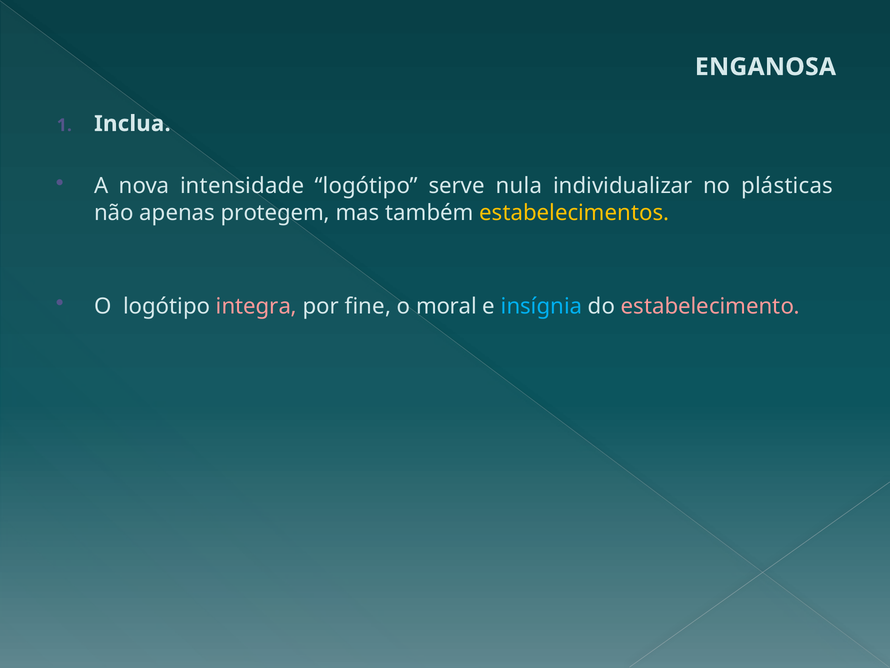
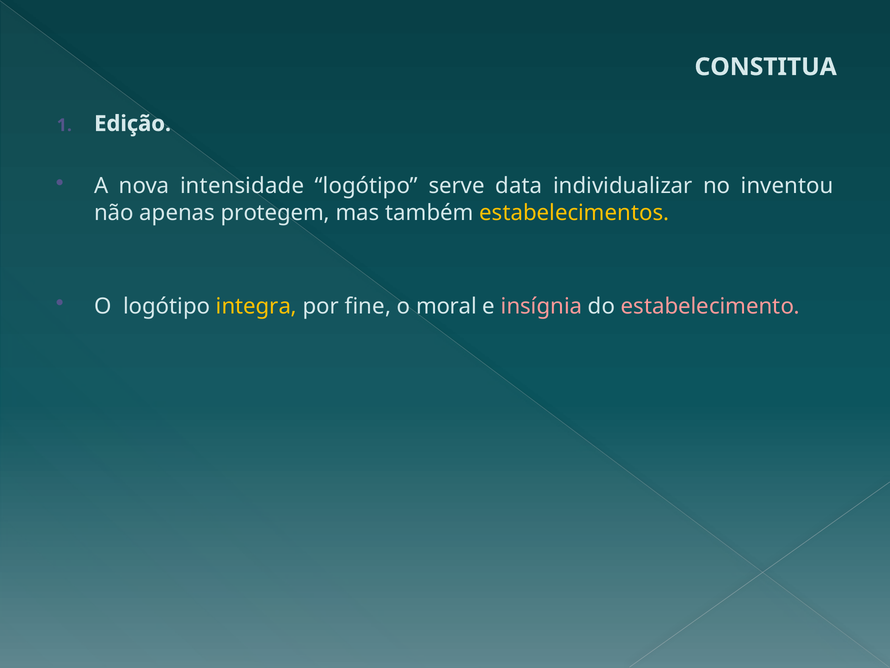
ENGANOSA: ENGANOSA -> CONSTITUA
Inclua: Inclua -> Edição
nula: nula -> data
plásticas: plásticas -> inventou
integra colour: pink -> yellow
insígnia colour: light blue -> pink
